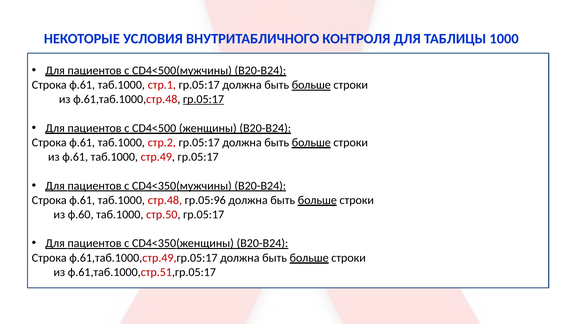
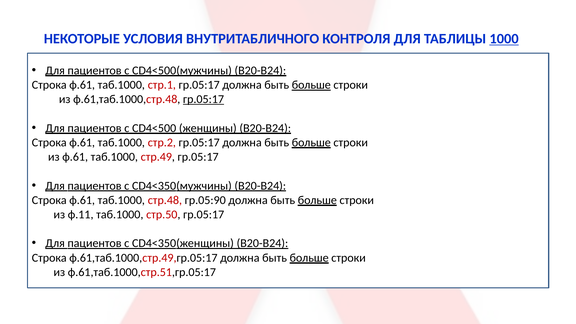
1000 underline: none -> present
гр.05:96: гр.05:96 -> гр.05:90
ф.60: ф.60 -> ф.11
